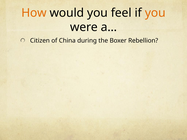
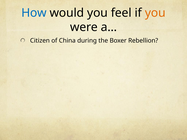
How colour: orange -> blue
